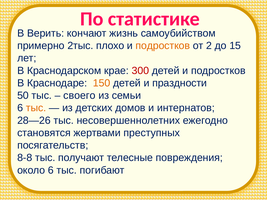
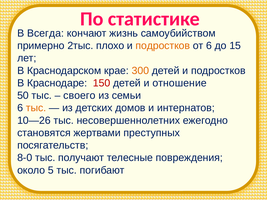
Верить: Верить -> Всегда
от 2: 2 -> 6
300 colour: red -> orange
150 colour: orange -> red
праздности: праздности -> отношение
28—26: 28—26 -> 10—26
8-8: 8-8 -> 8-0
около 6: 6 -> 5
